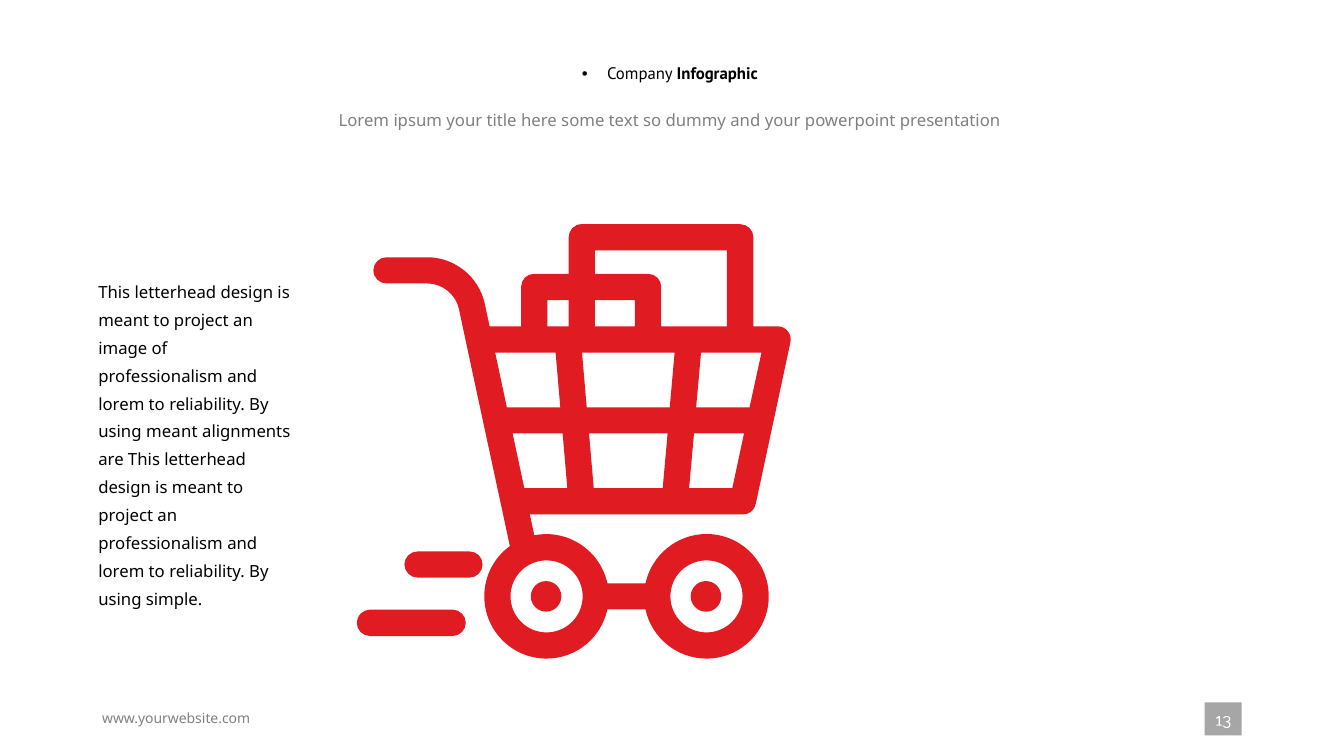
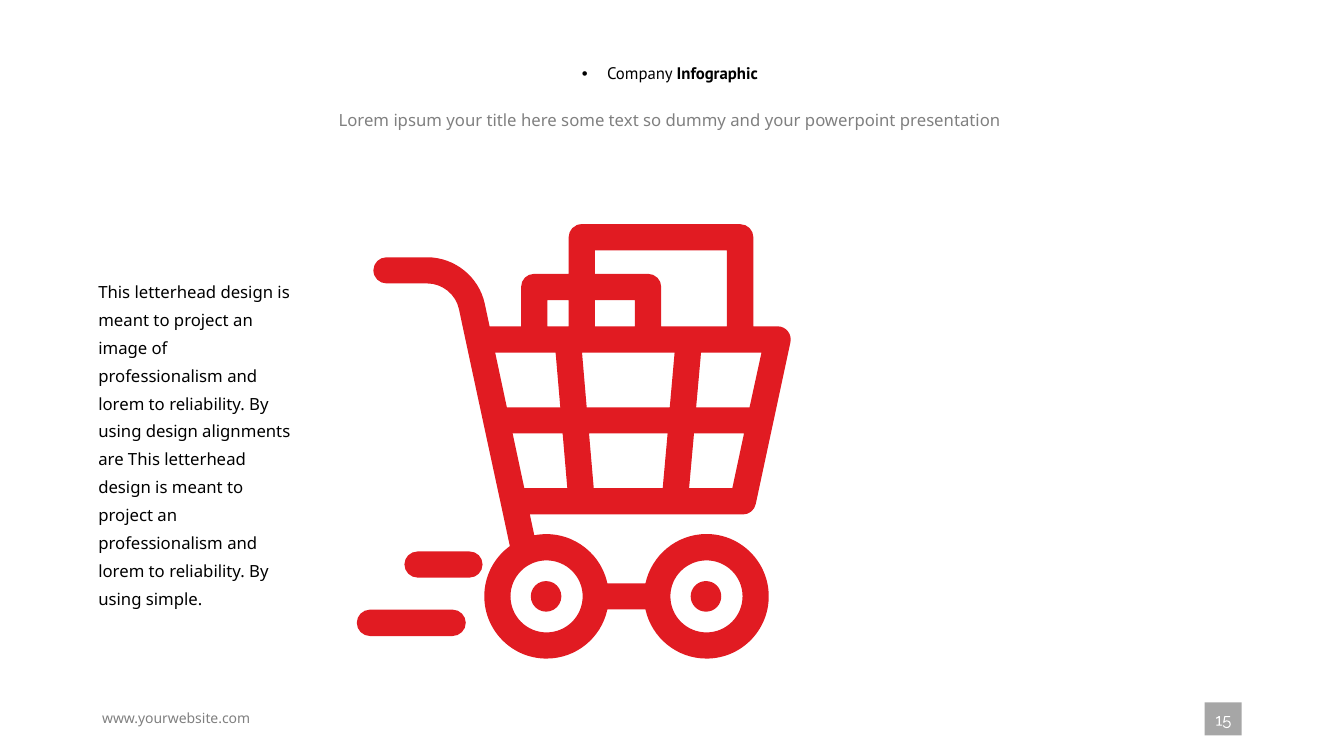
using meant: meant -> design
13: 13 -> 15
